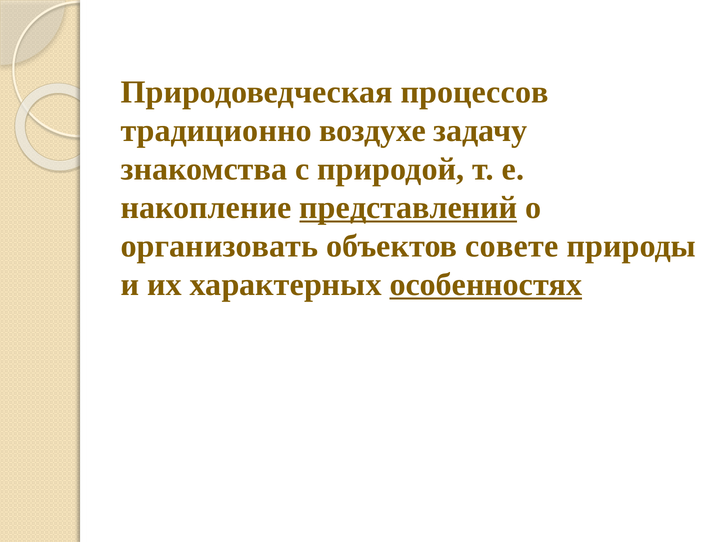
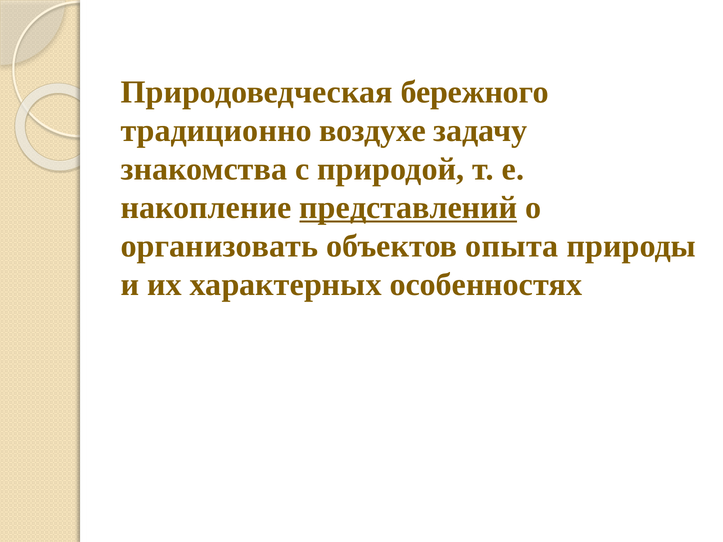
процессов: процессов -> бережного
совете: совете -> опыта
особенностях underline: present -> none
